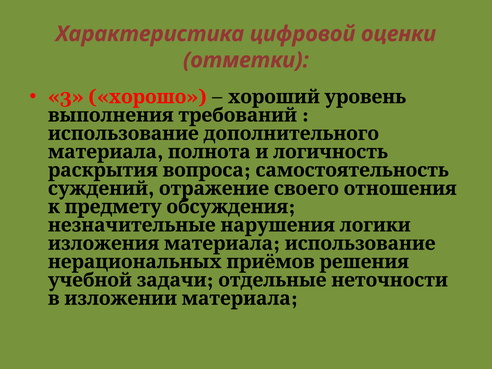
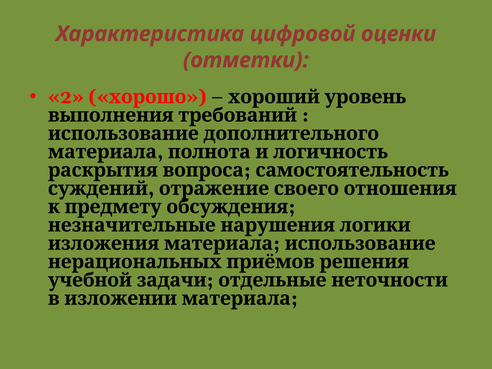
3: 3 -> 2
